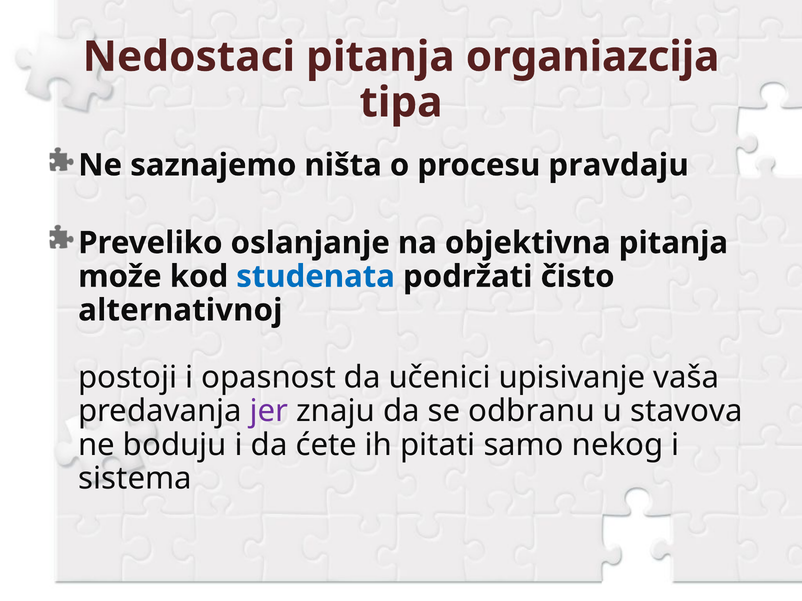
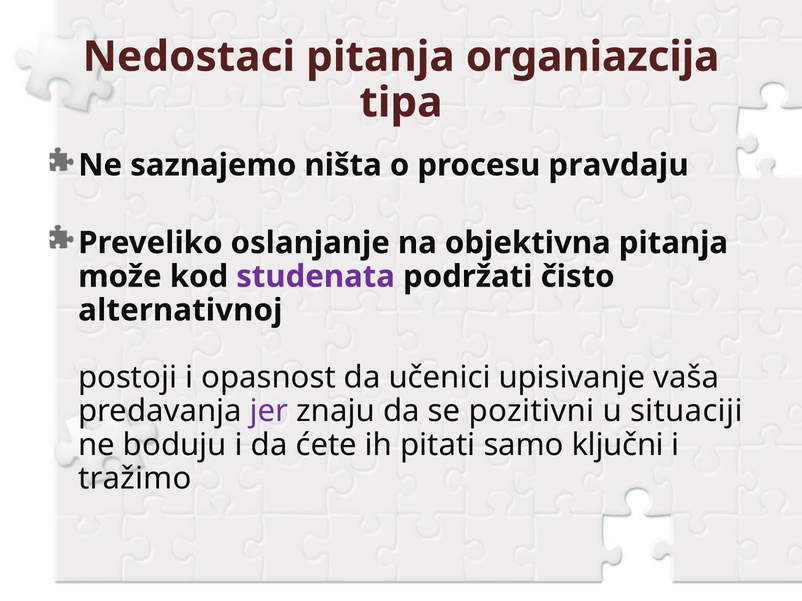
studenata colour: blue -> purple
odbranu: odbranu -> pozitivni
stavova: stavova -> situaciji
nekog: nekog -> ključni
sistema: sistema -> tražimo
